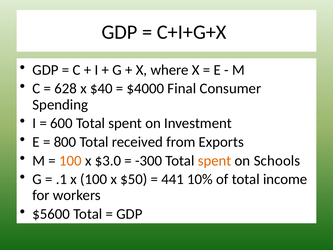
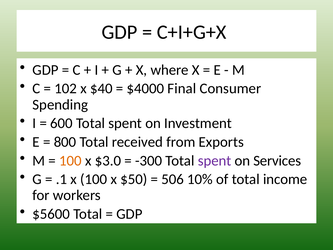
628: 628 -> 102
spent at (215, 160) colour: orange -> purple
Schools: Schools -> Services
441: 441 -> 506
